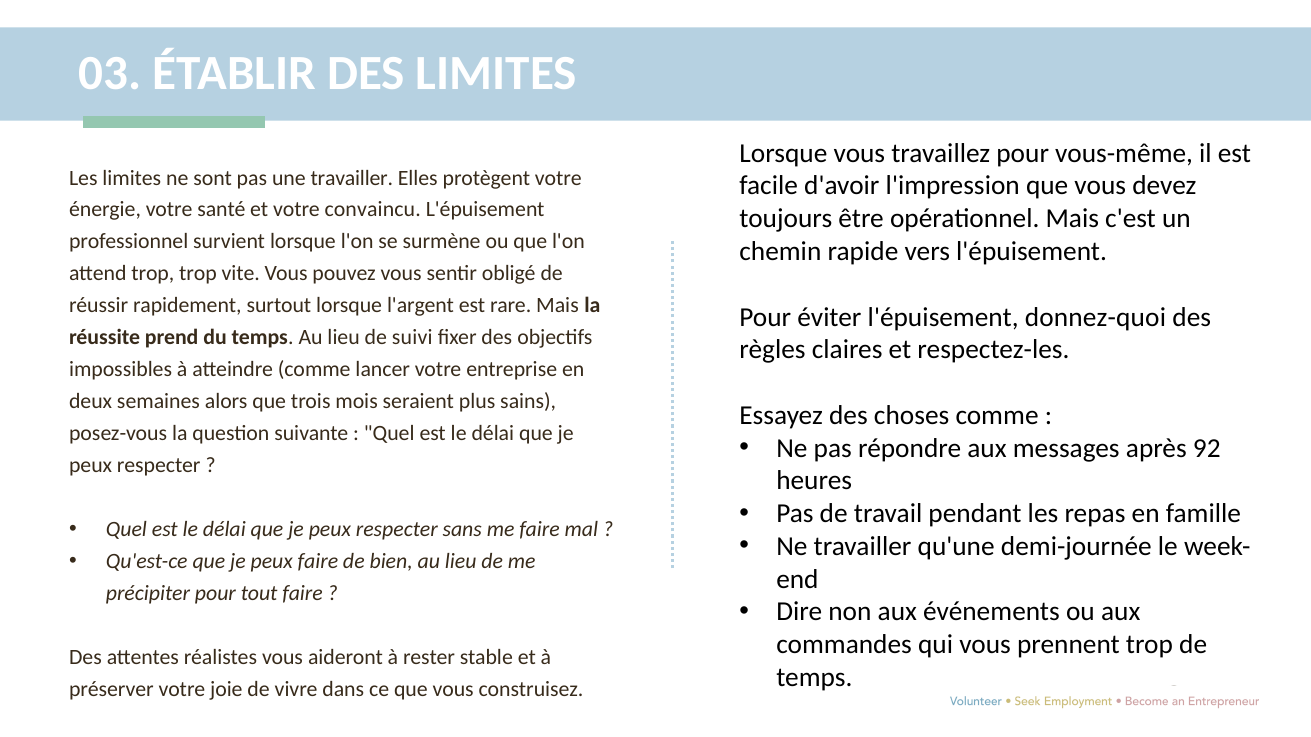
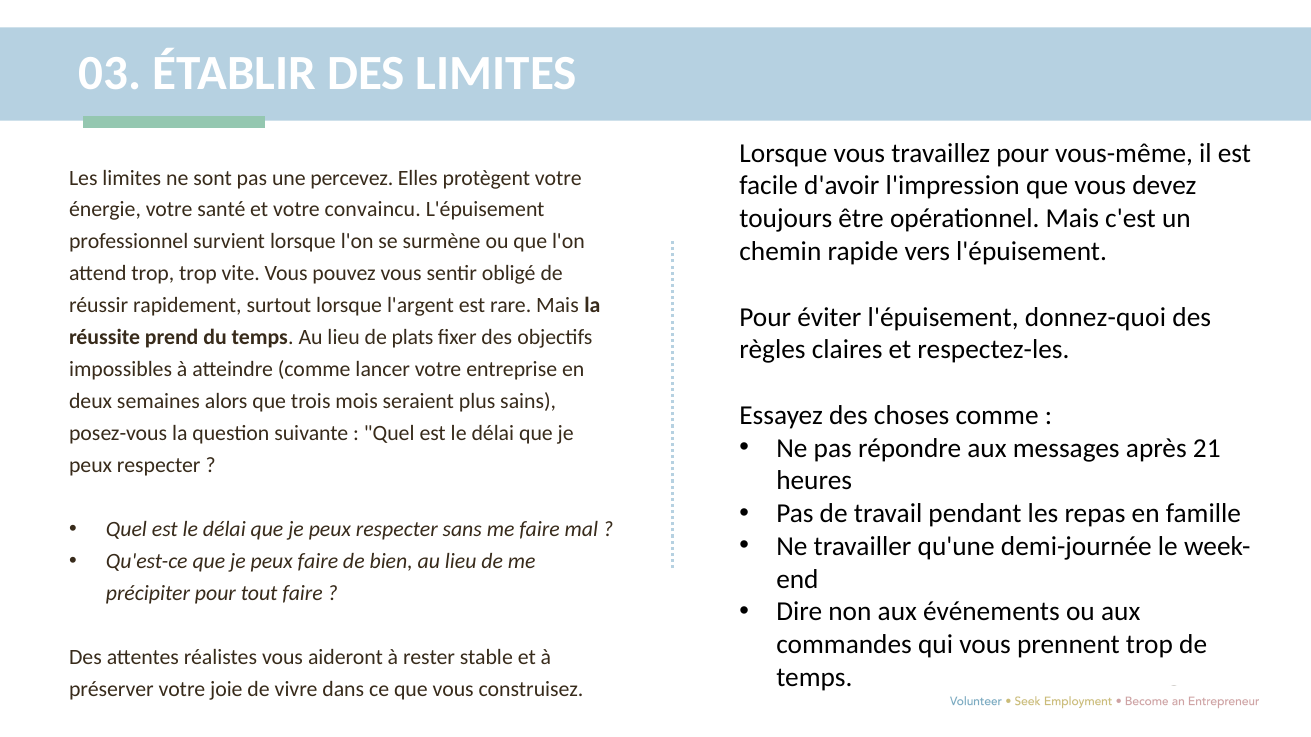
une travailler: travailler -> percevez
suivi: suivi -> plats
92: 92 -> 21
